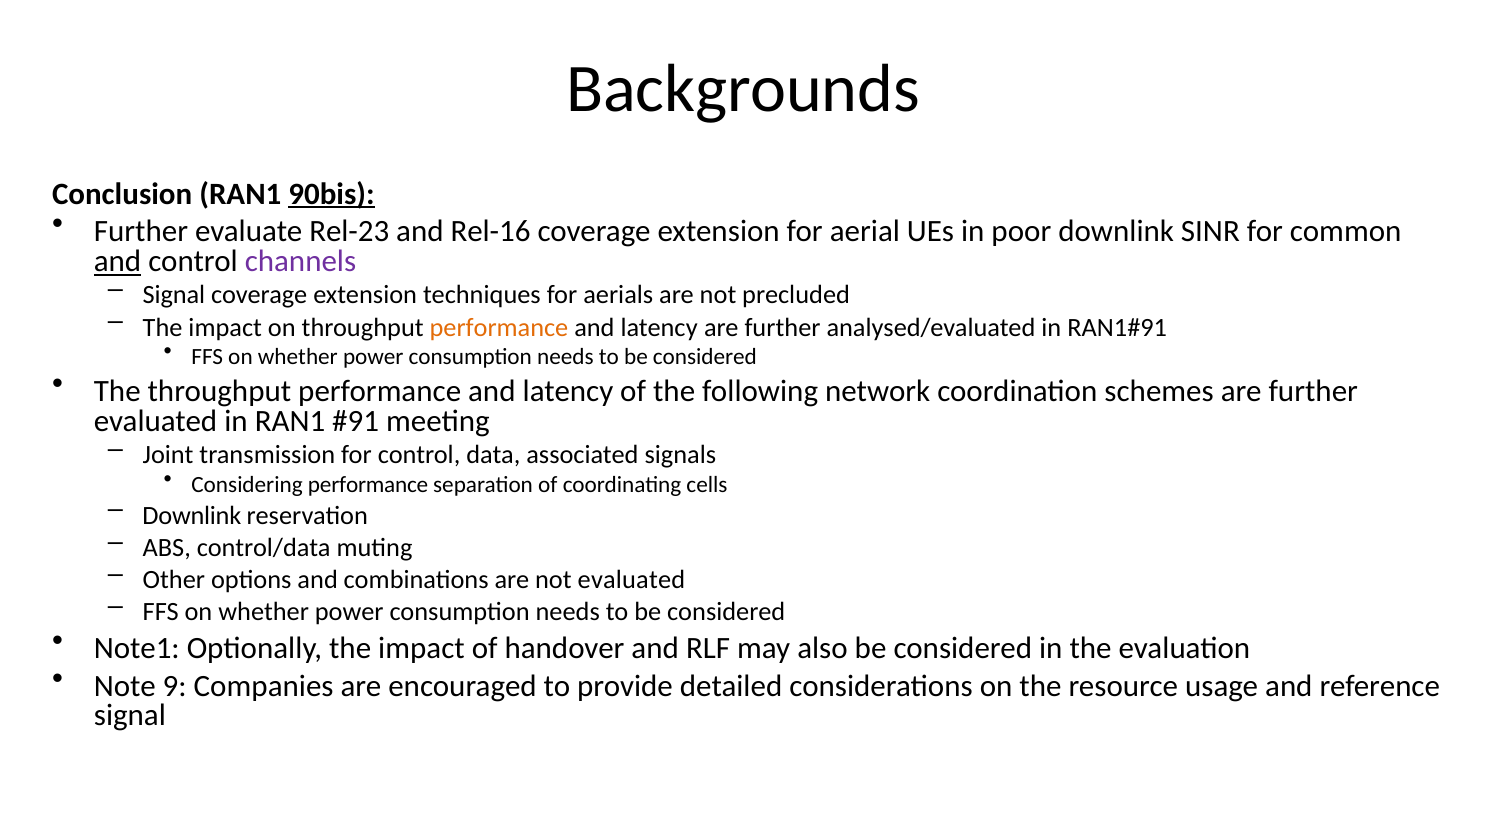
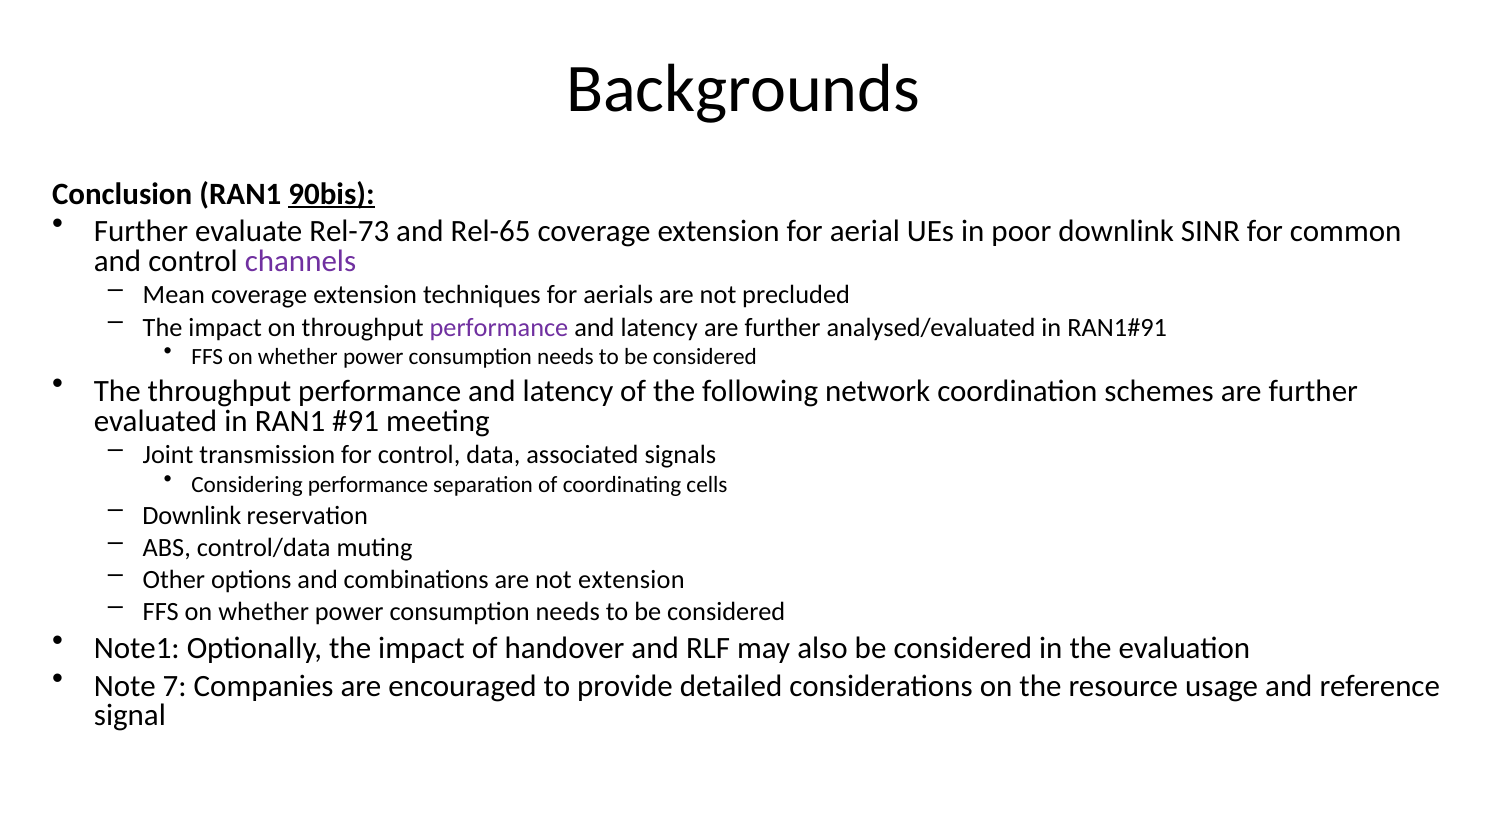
Rel-23: Rel-23 -> Rel-73
Rel-16: Rel-16 -> Rel-65
and at (118, 262) underline: present -> none
Signal at (174, 295): Signal -> Mean
performance at (499, 328) colour: orange -> purple
not evaluated: evaluated -> extension
9: 9 -> 7
